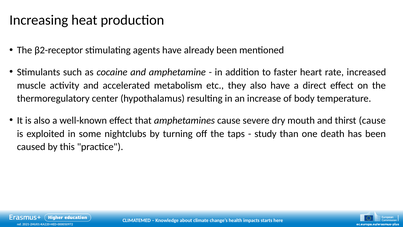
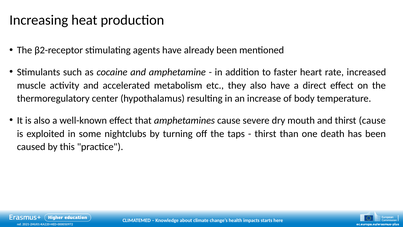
study at (266, 133): study -> thirst
